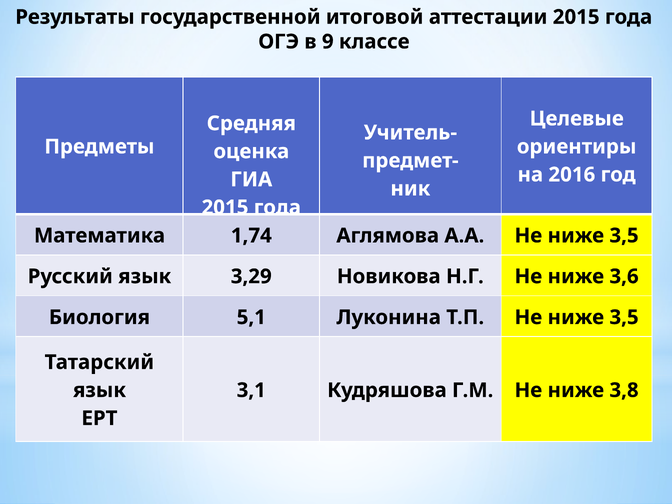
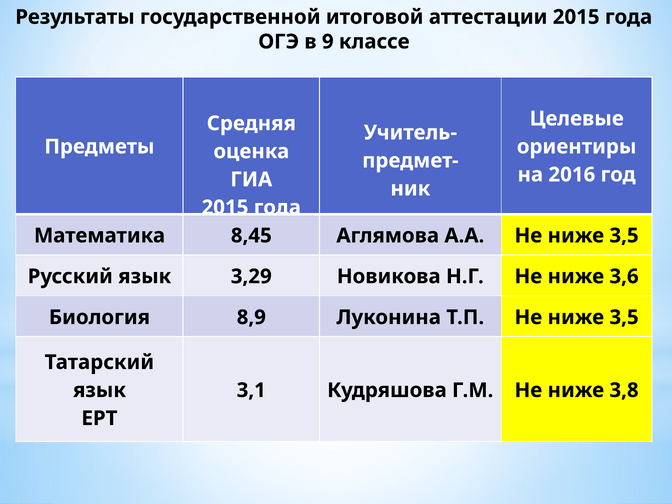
1,74: 1,74 -> 8,45
5,1: 5,1 -> 8,9
